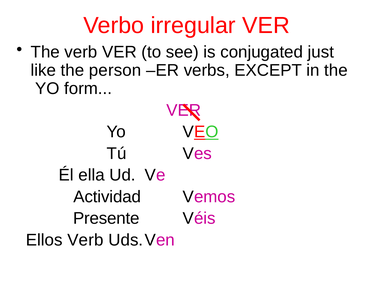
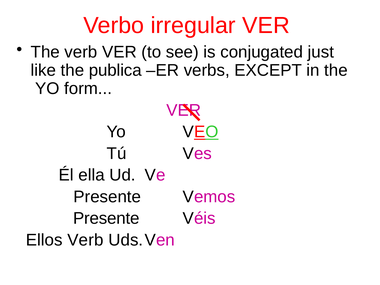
person: person -> publica
Actividad at (107, 197): Actividad -> Presente
